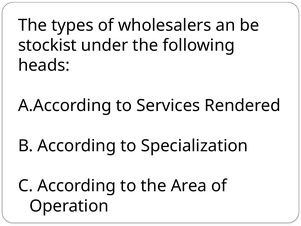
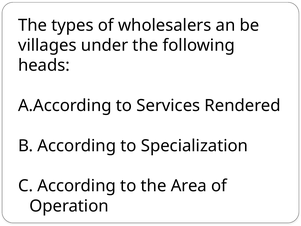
stockist: stockist -> villages
